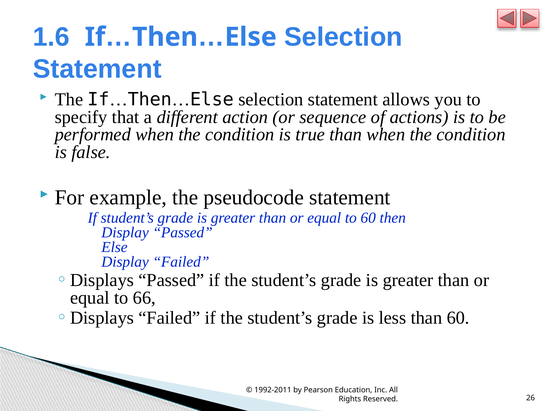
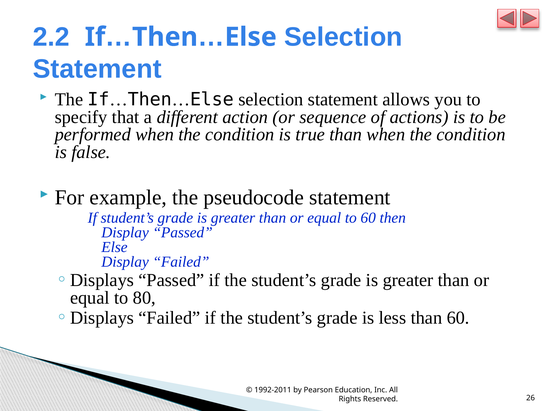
1.6: 1.6 -> 2.2
66: 66 -> 80
